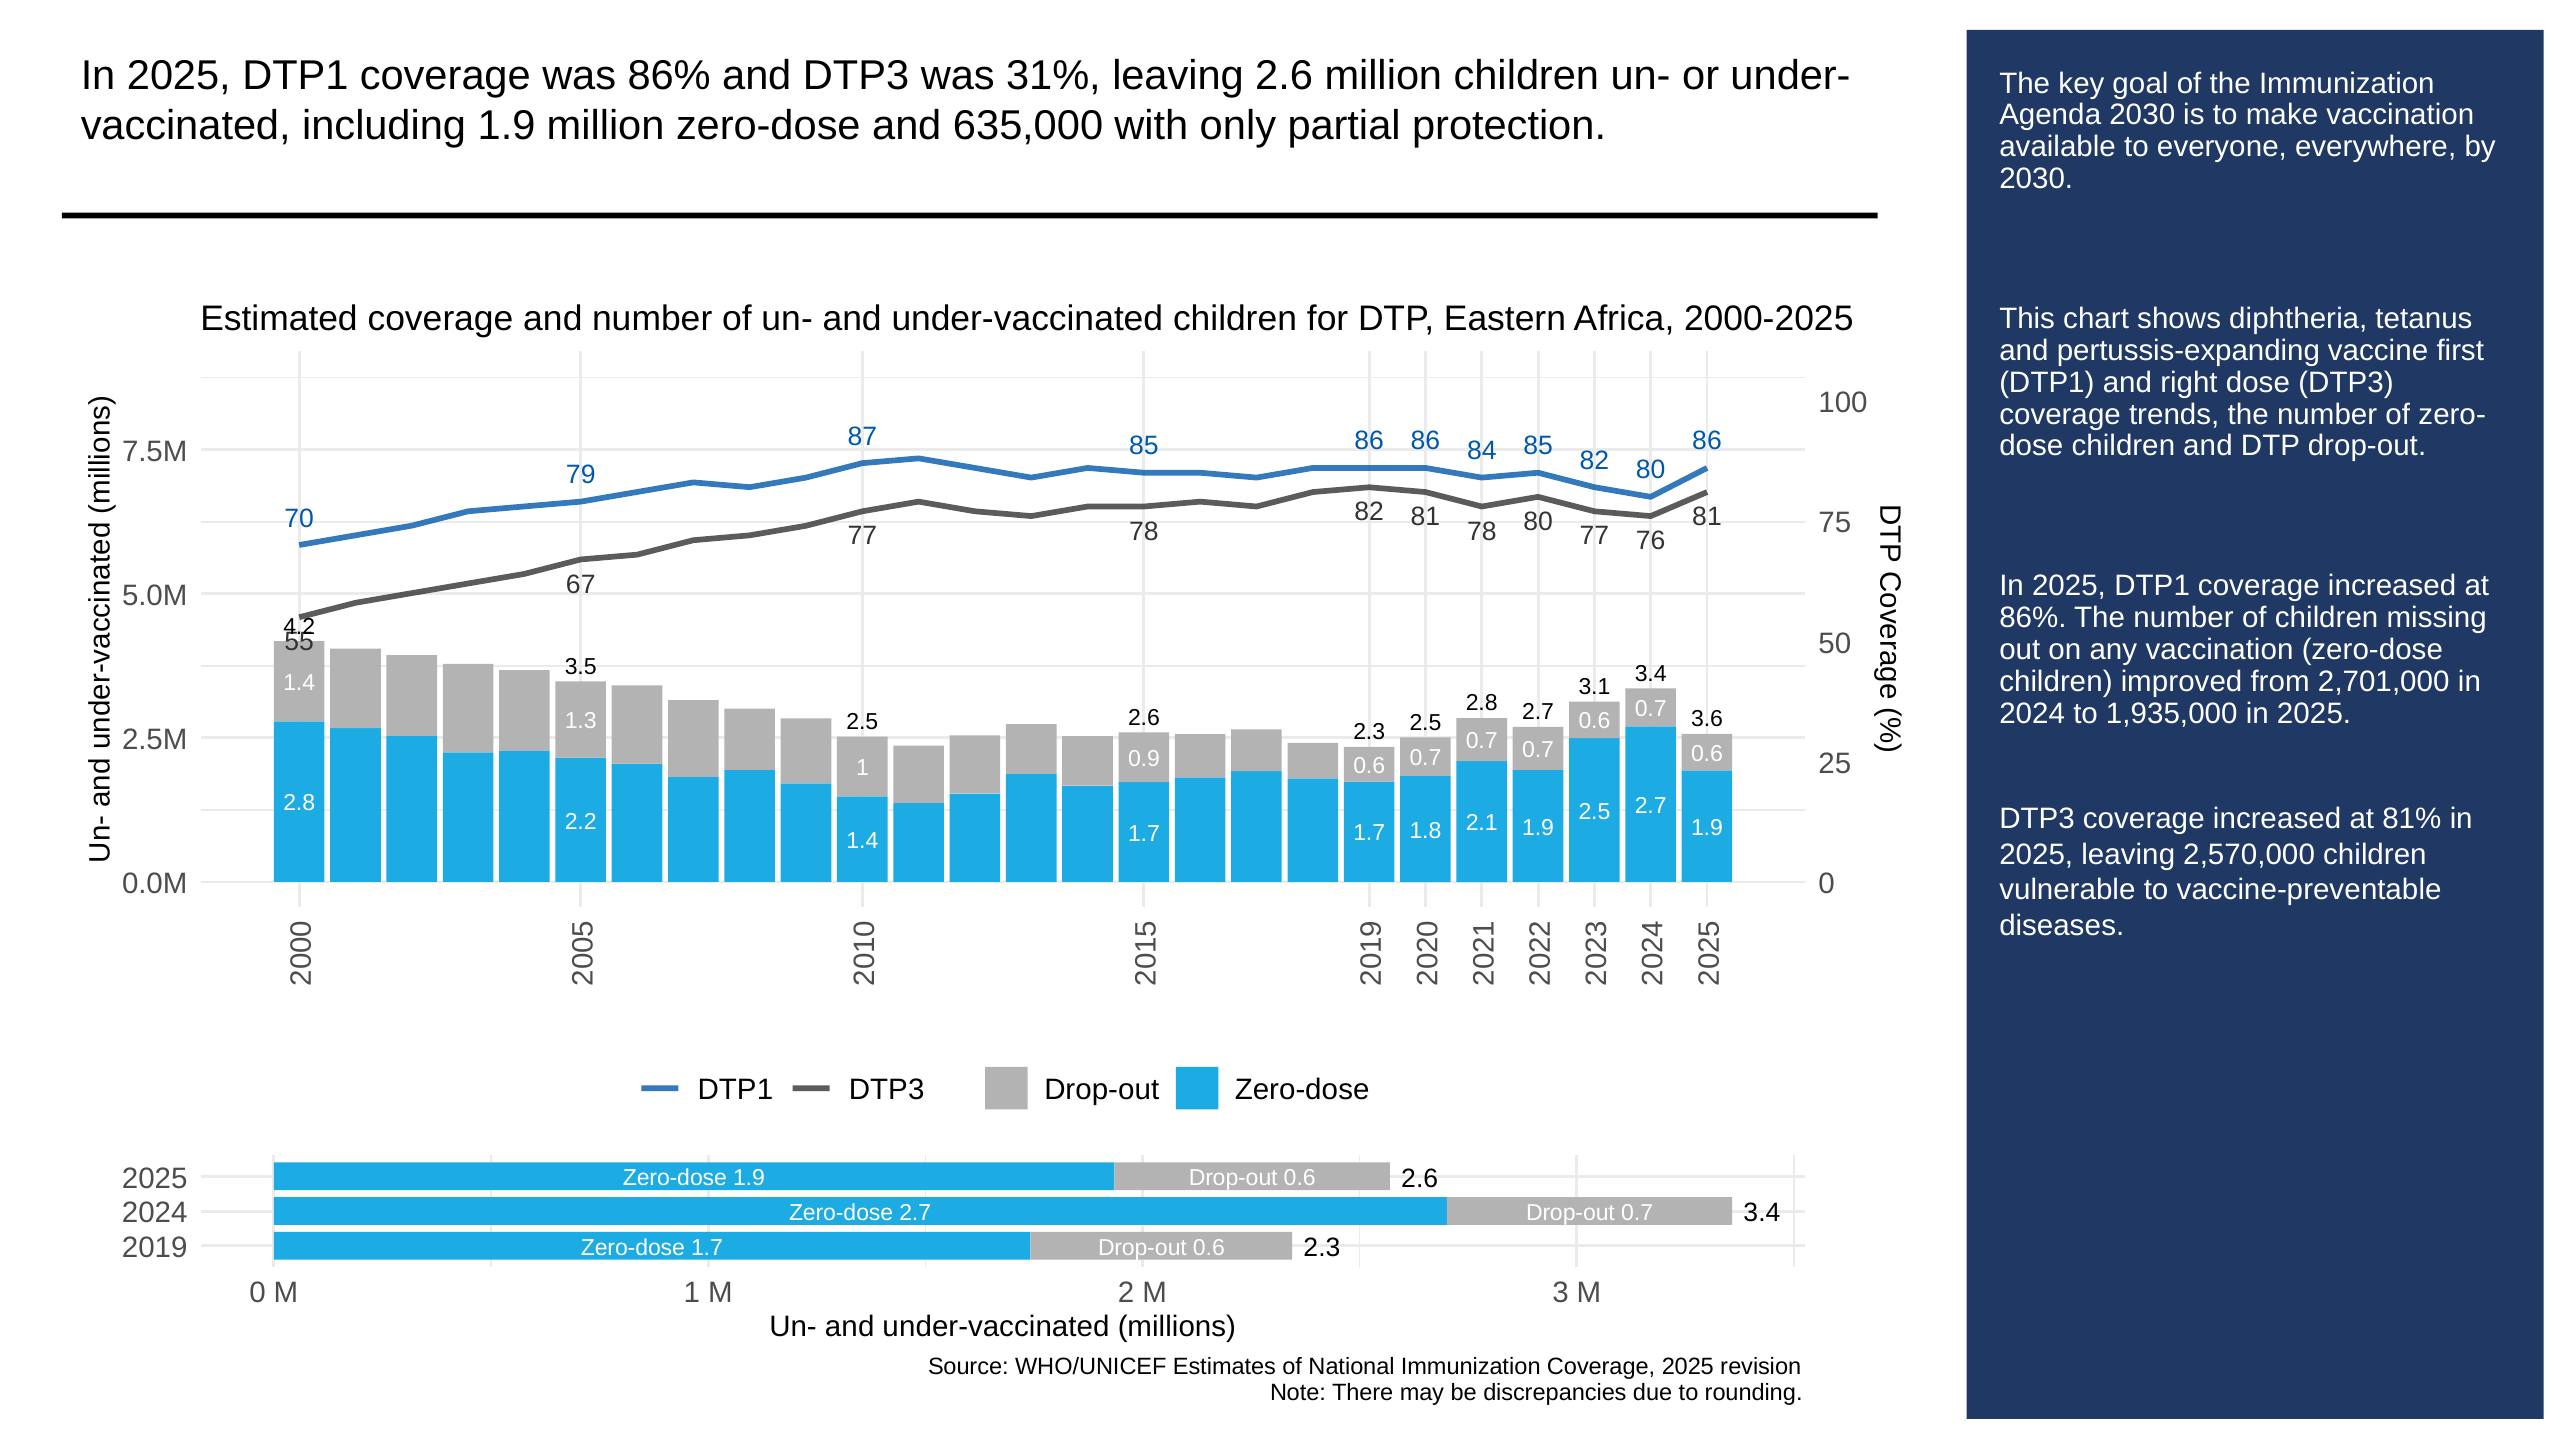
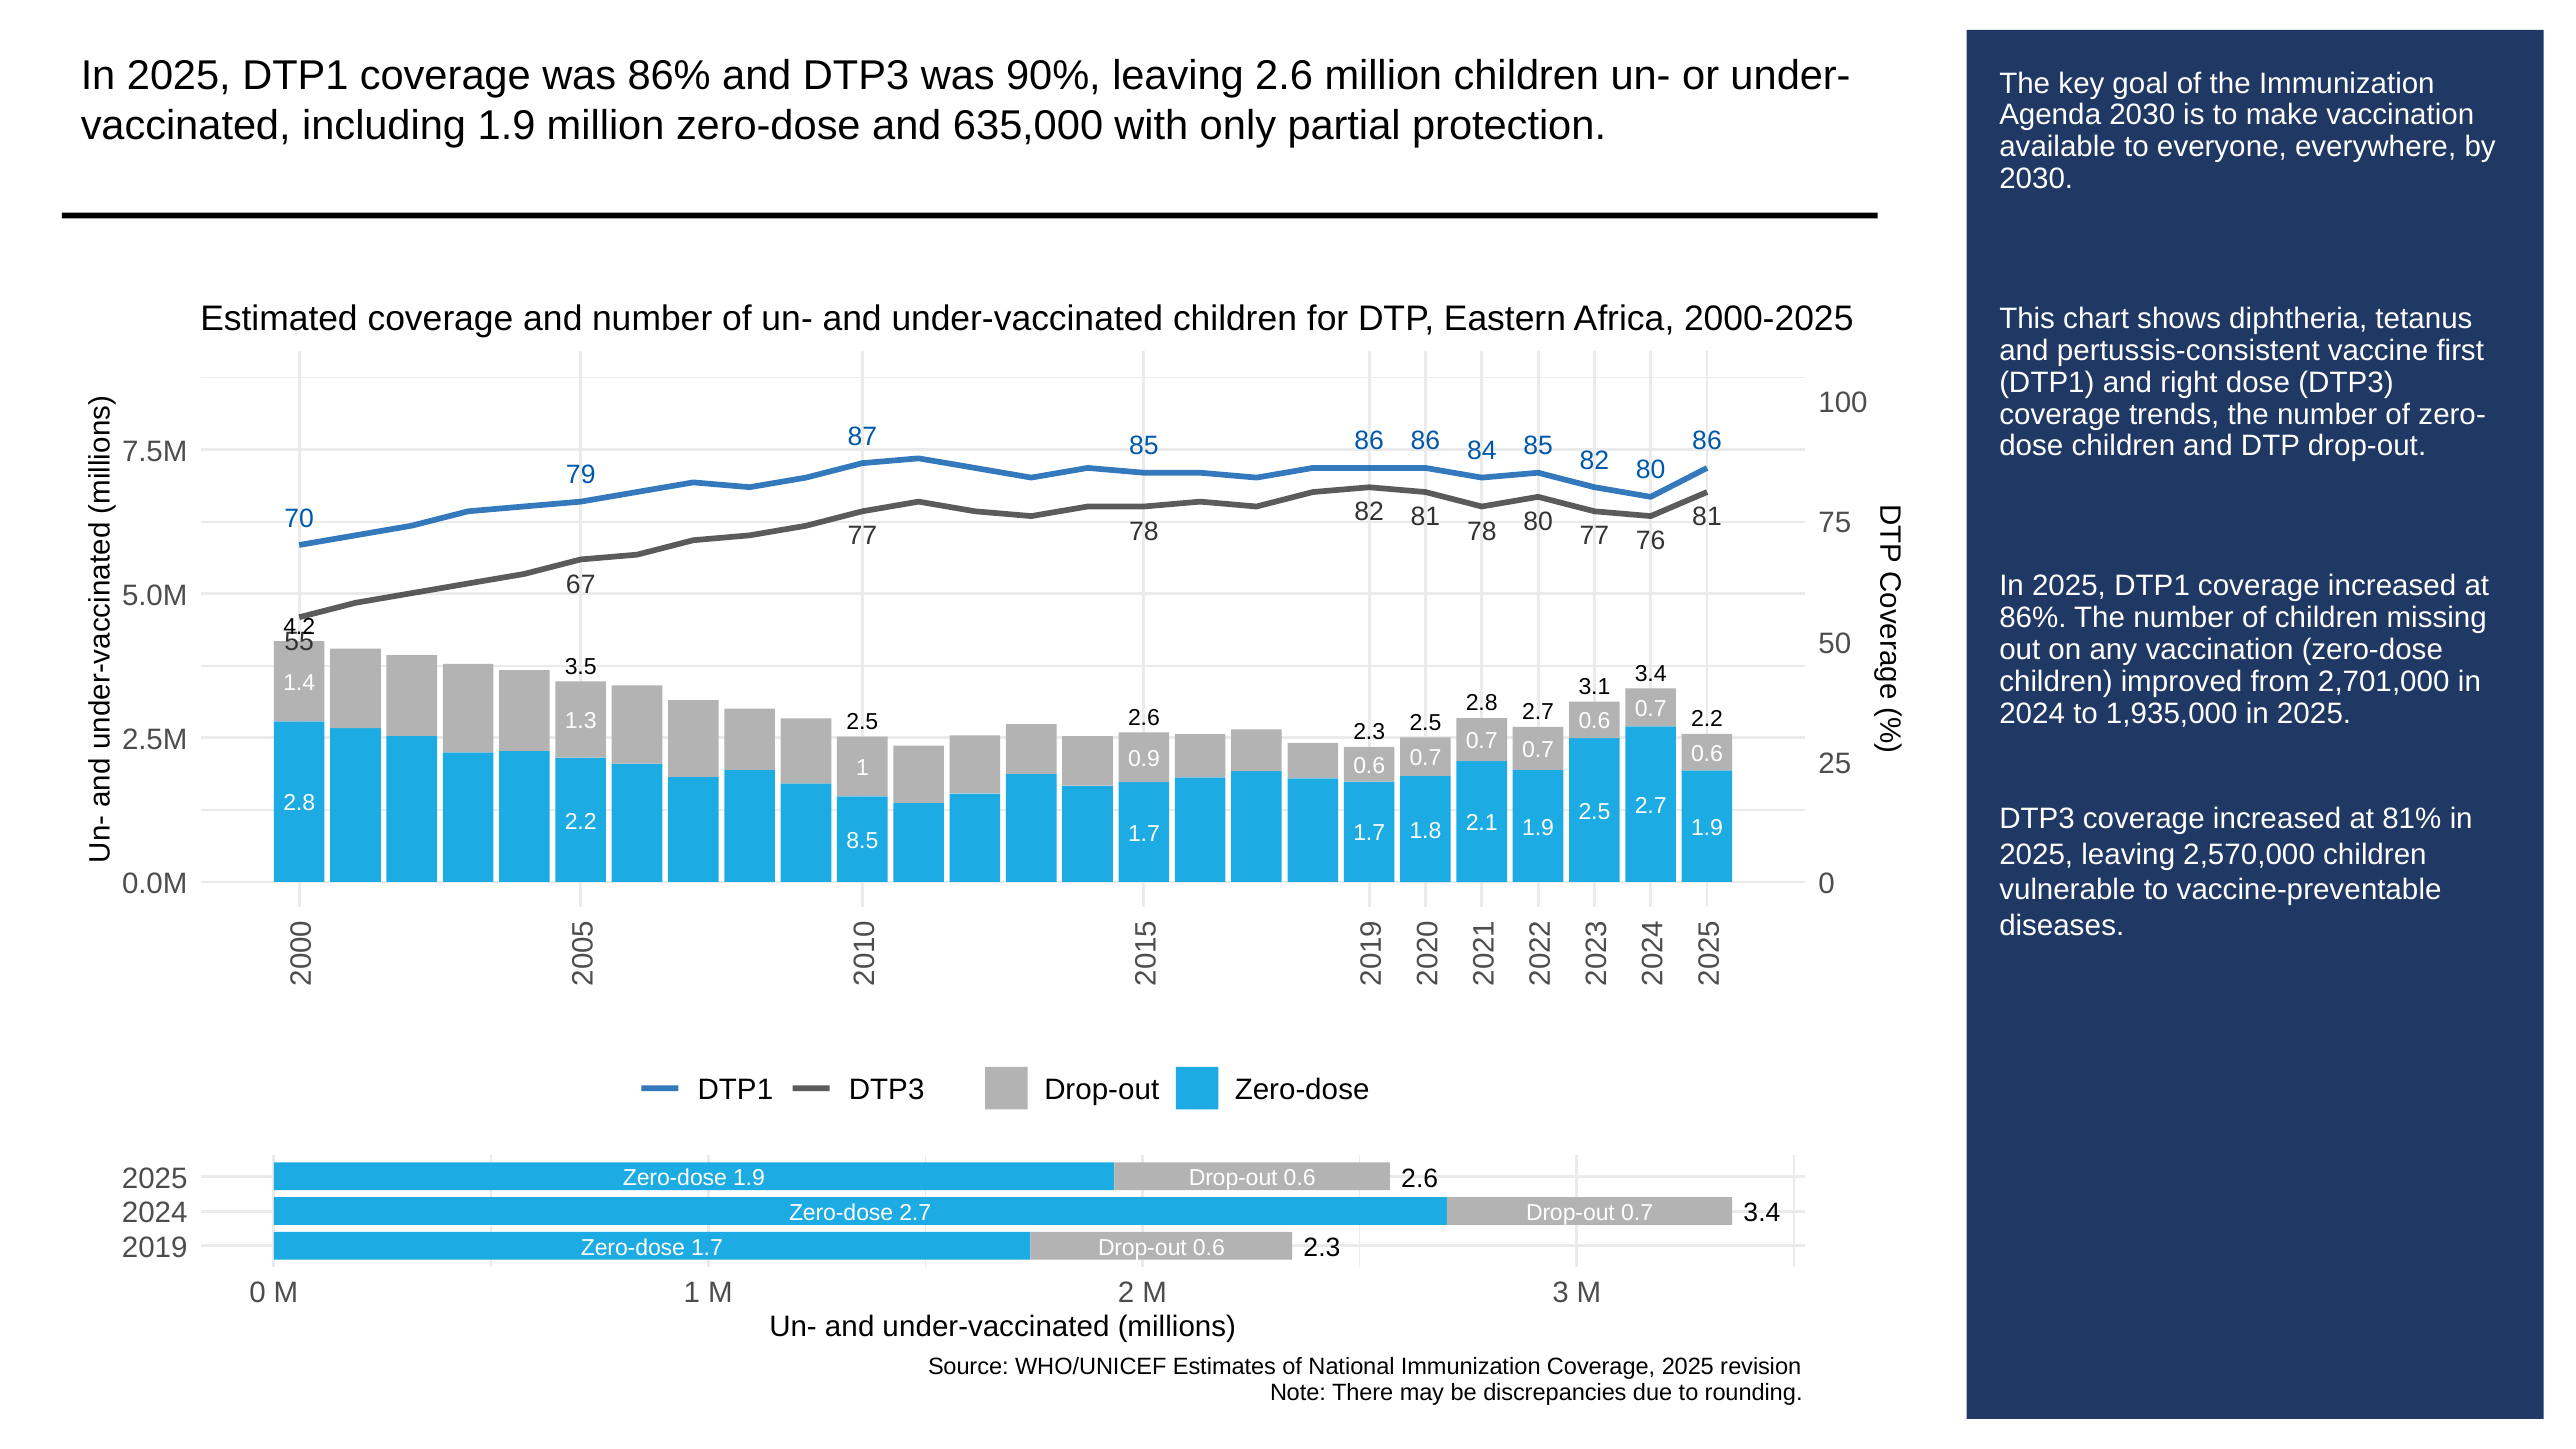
31%: 31% -> 90%
pertussis-expanding: pertussis-expanding -> pertussis-consistent
3.6 at (1707, 719): 3.6 -> 2.2
1.4 at (862, 841): 1.4 -> 8.5
